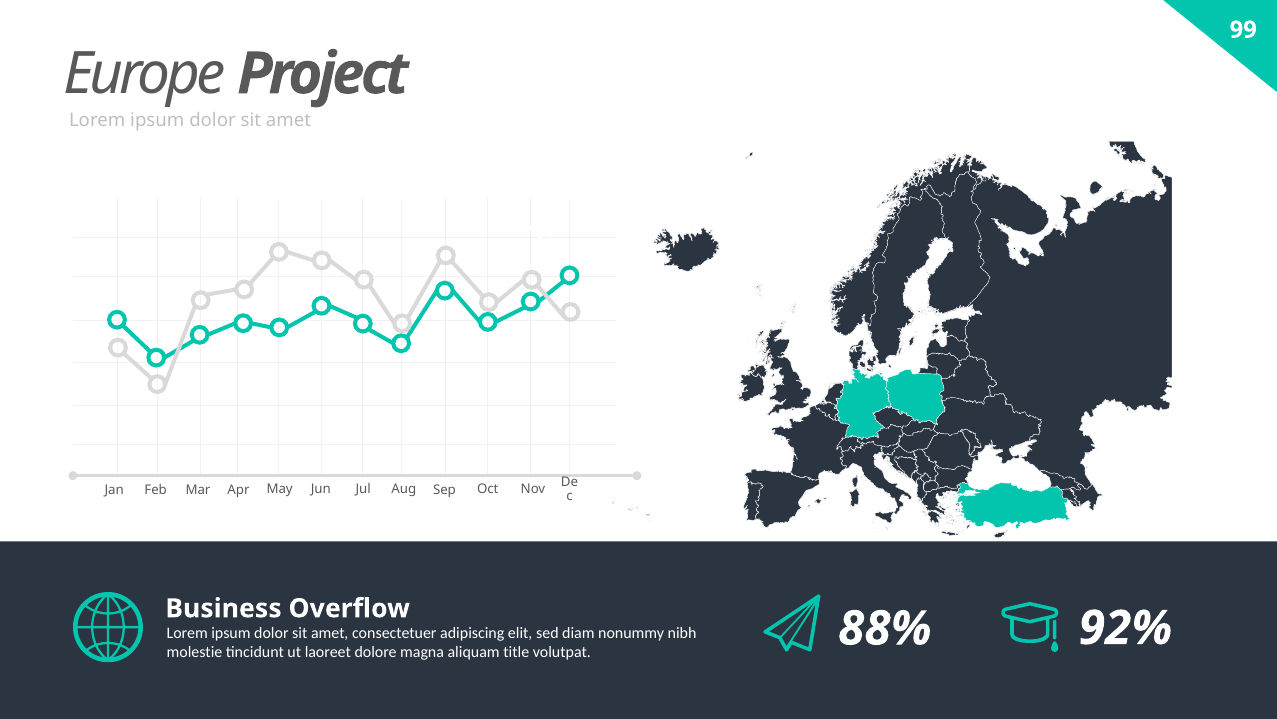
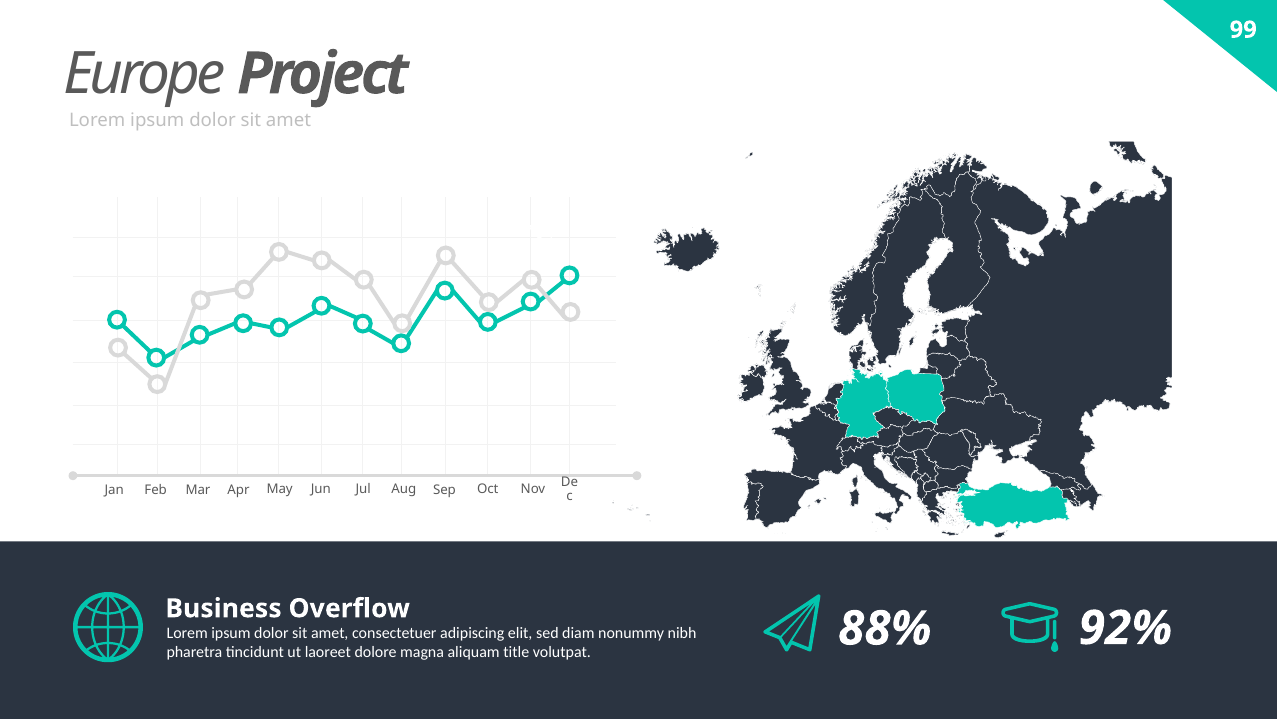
molestie: molestie -> pharetra
